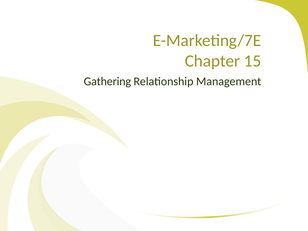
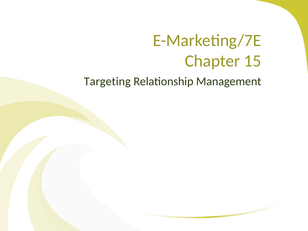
Gathering: Gathering -> Targeting
